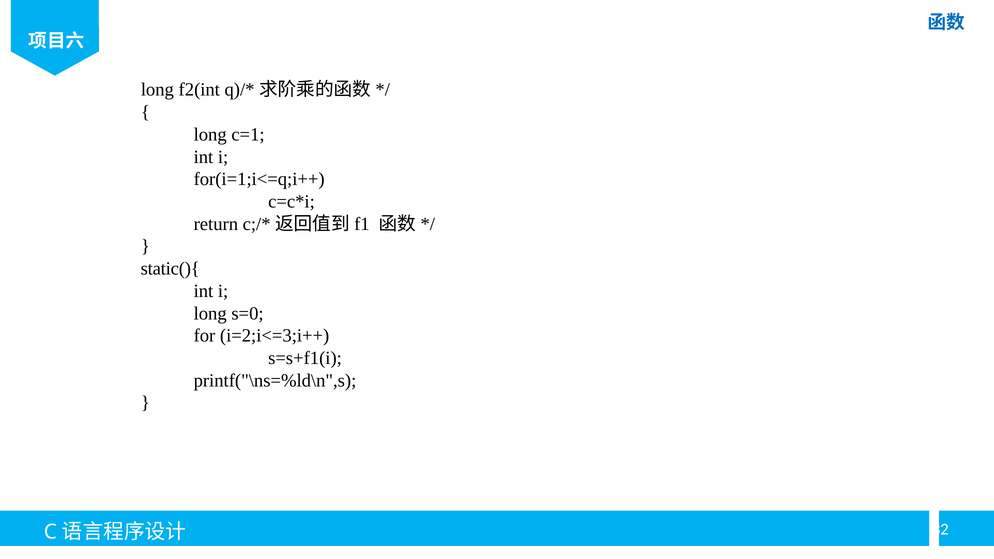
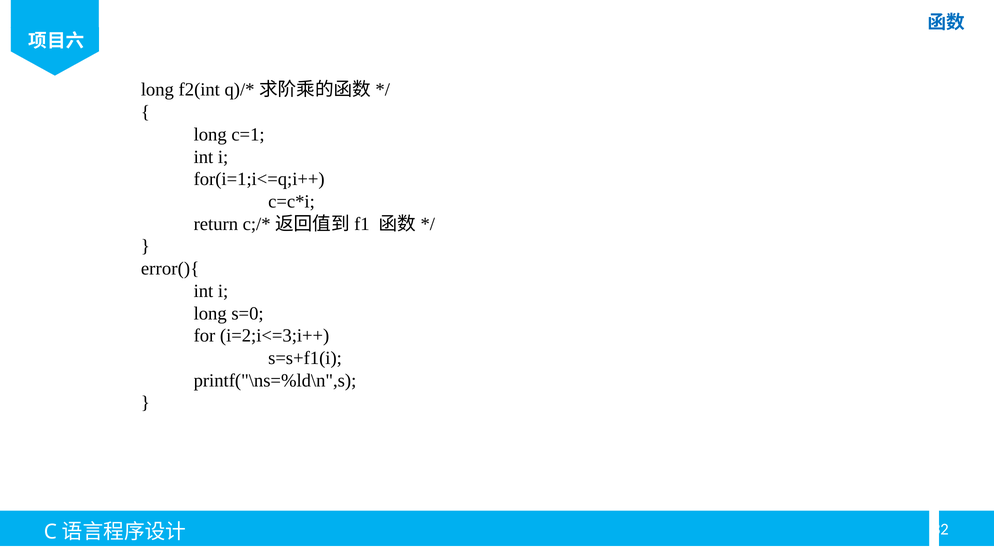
static(){: static(){ -> error(){
